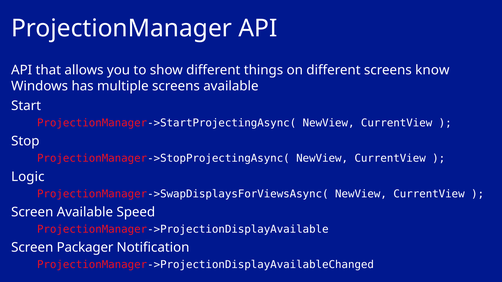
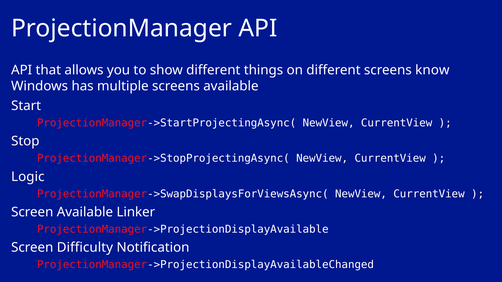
Speed: Speed -> Linker
Packager: Packager -> Difficulty
